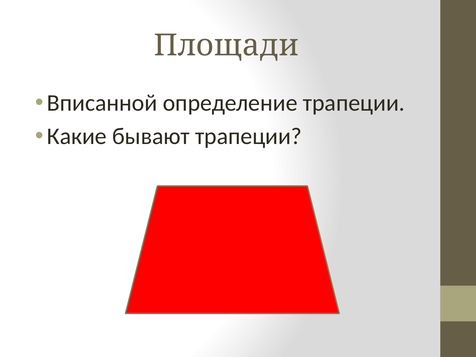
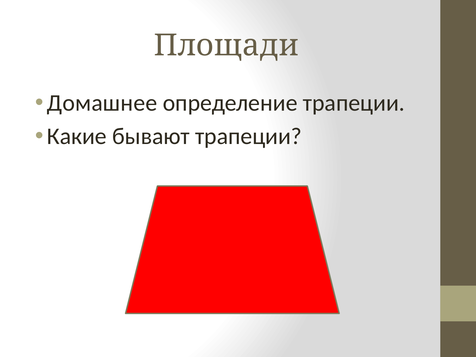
Вписанной: Вписанной -> Домашнее
